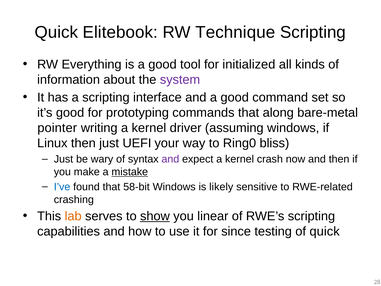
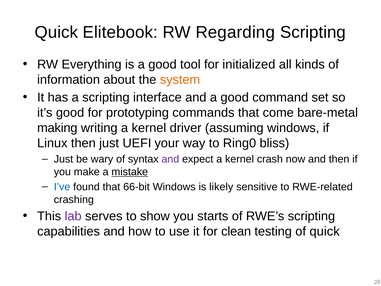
Technique: Technique -> Regarding
system colour: purple -> orange
along: along -> come
pointer: pointer -> making
58-bit: 58-bit -> 66-bit
lab colour: orange -> purple
show underline: present -> none
linear: linear -> starts
since: since -> clean
